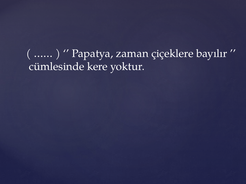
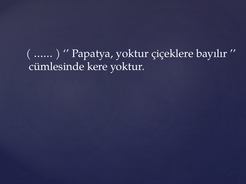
Papatya zaman: zaman -> yoktur
